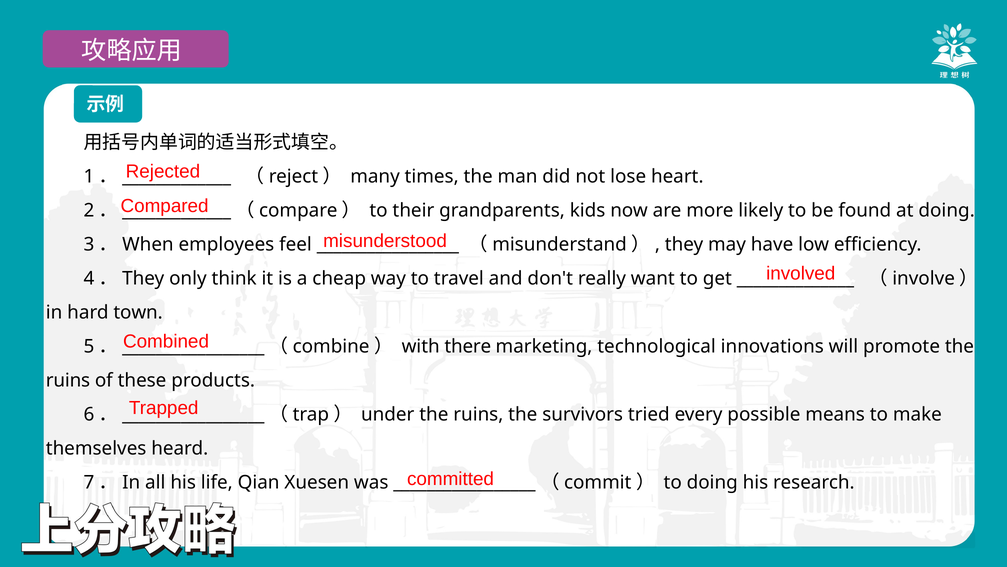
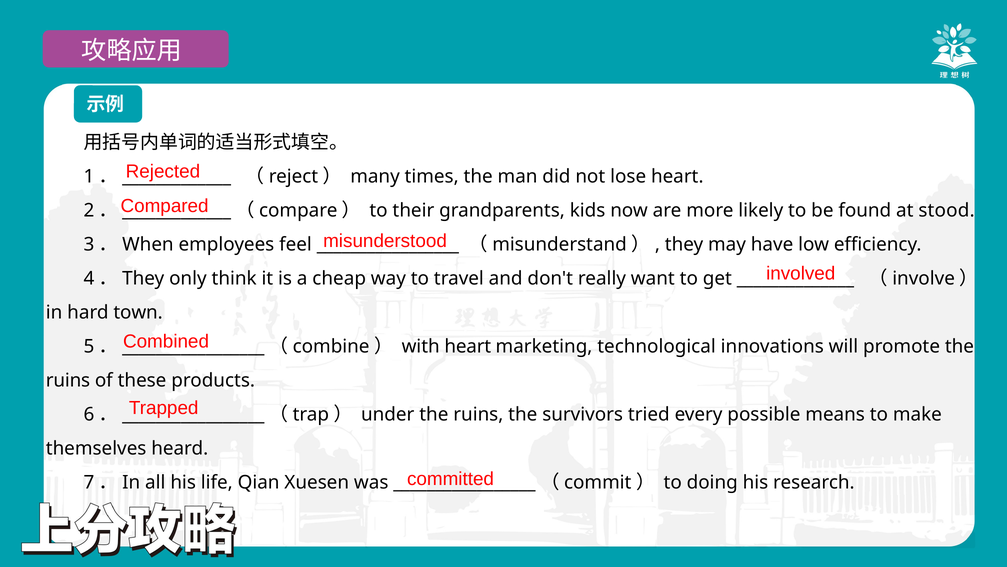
at doing: doing -> stood
with there: there -> heart
